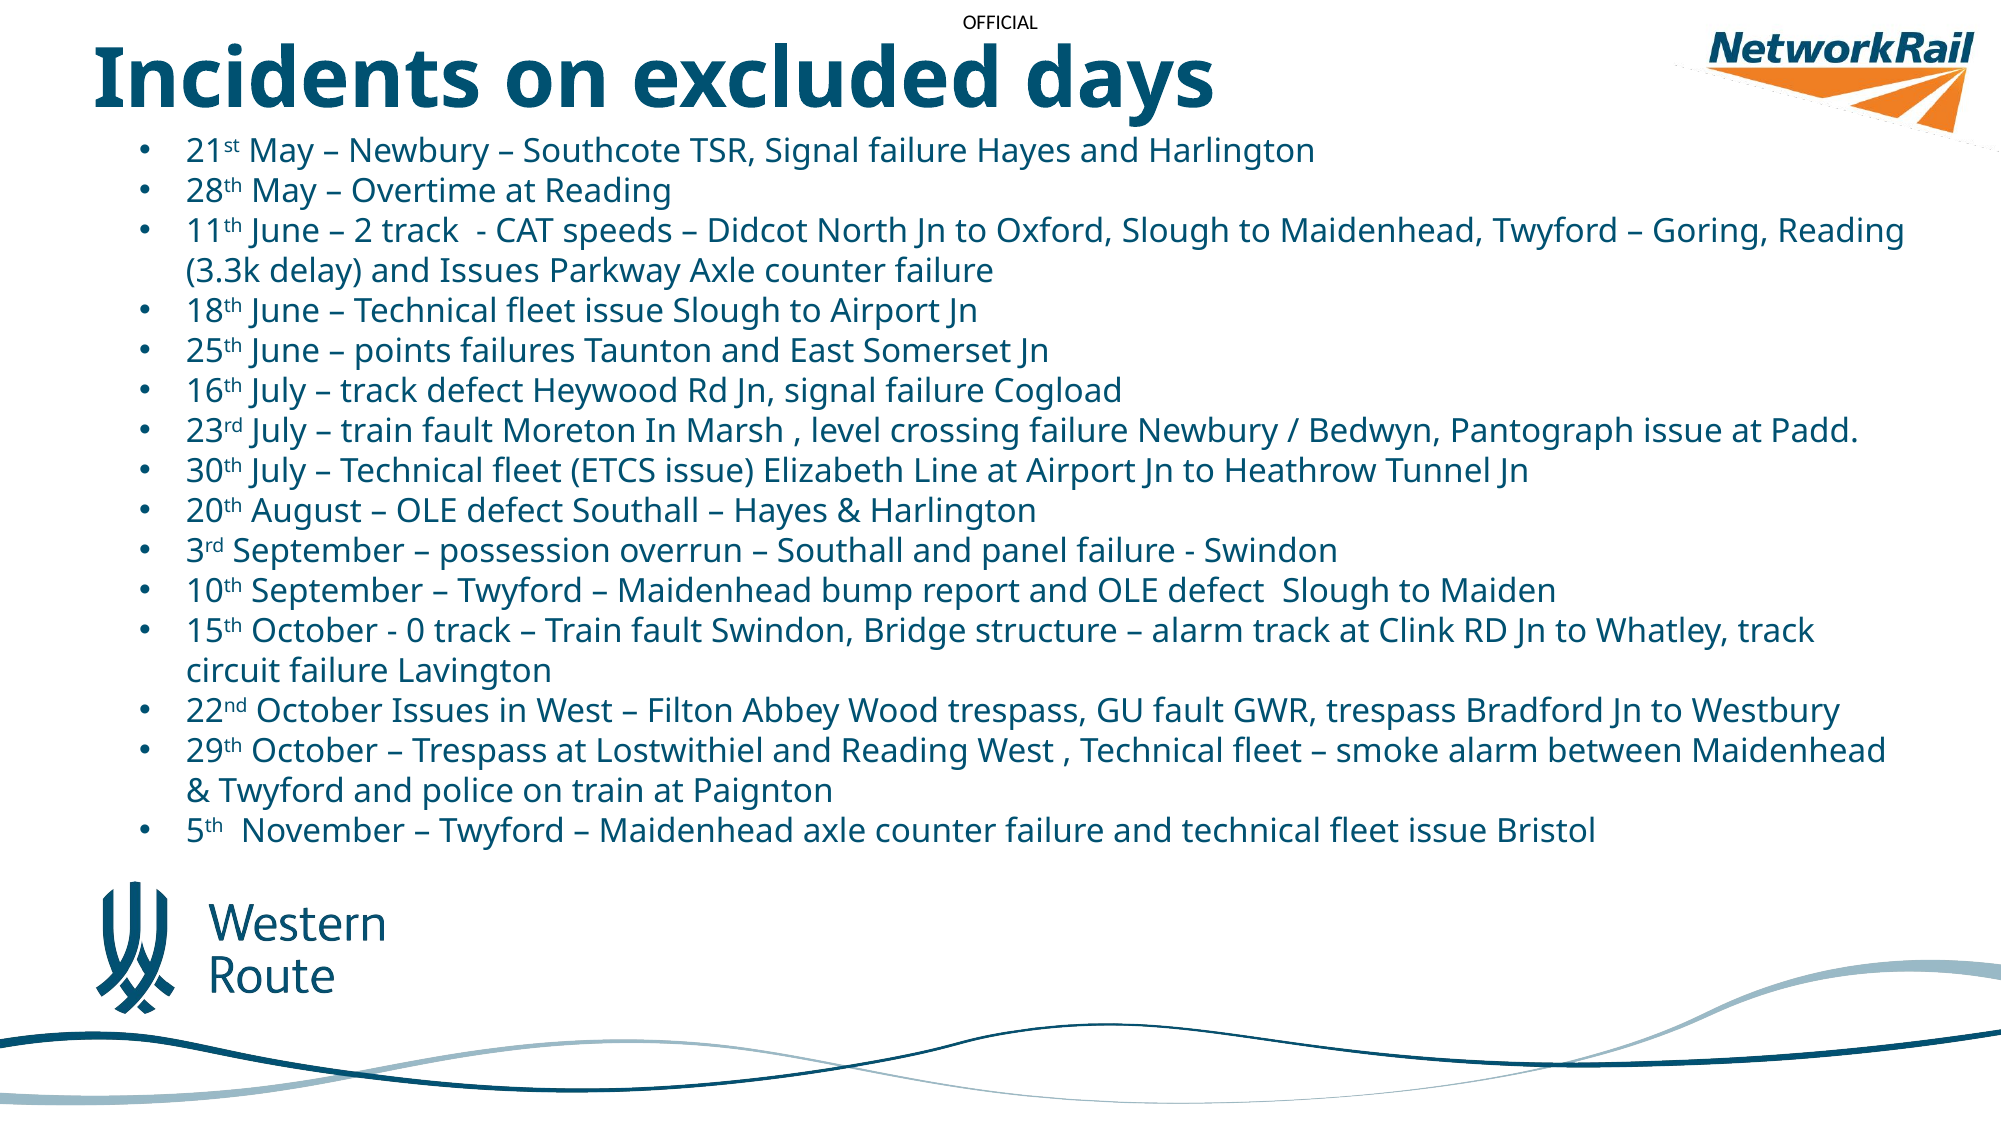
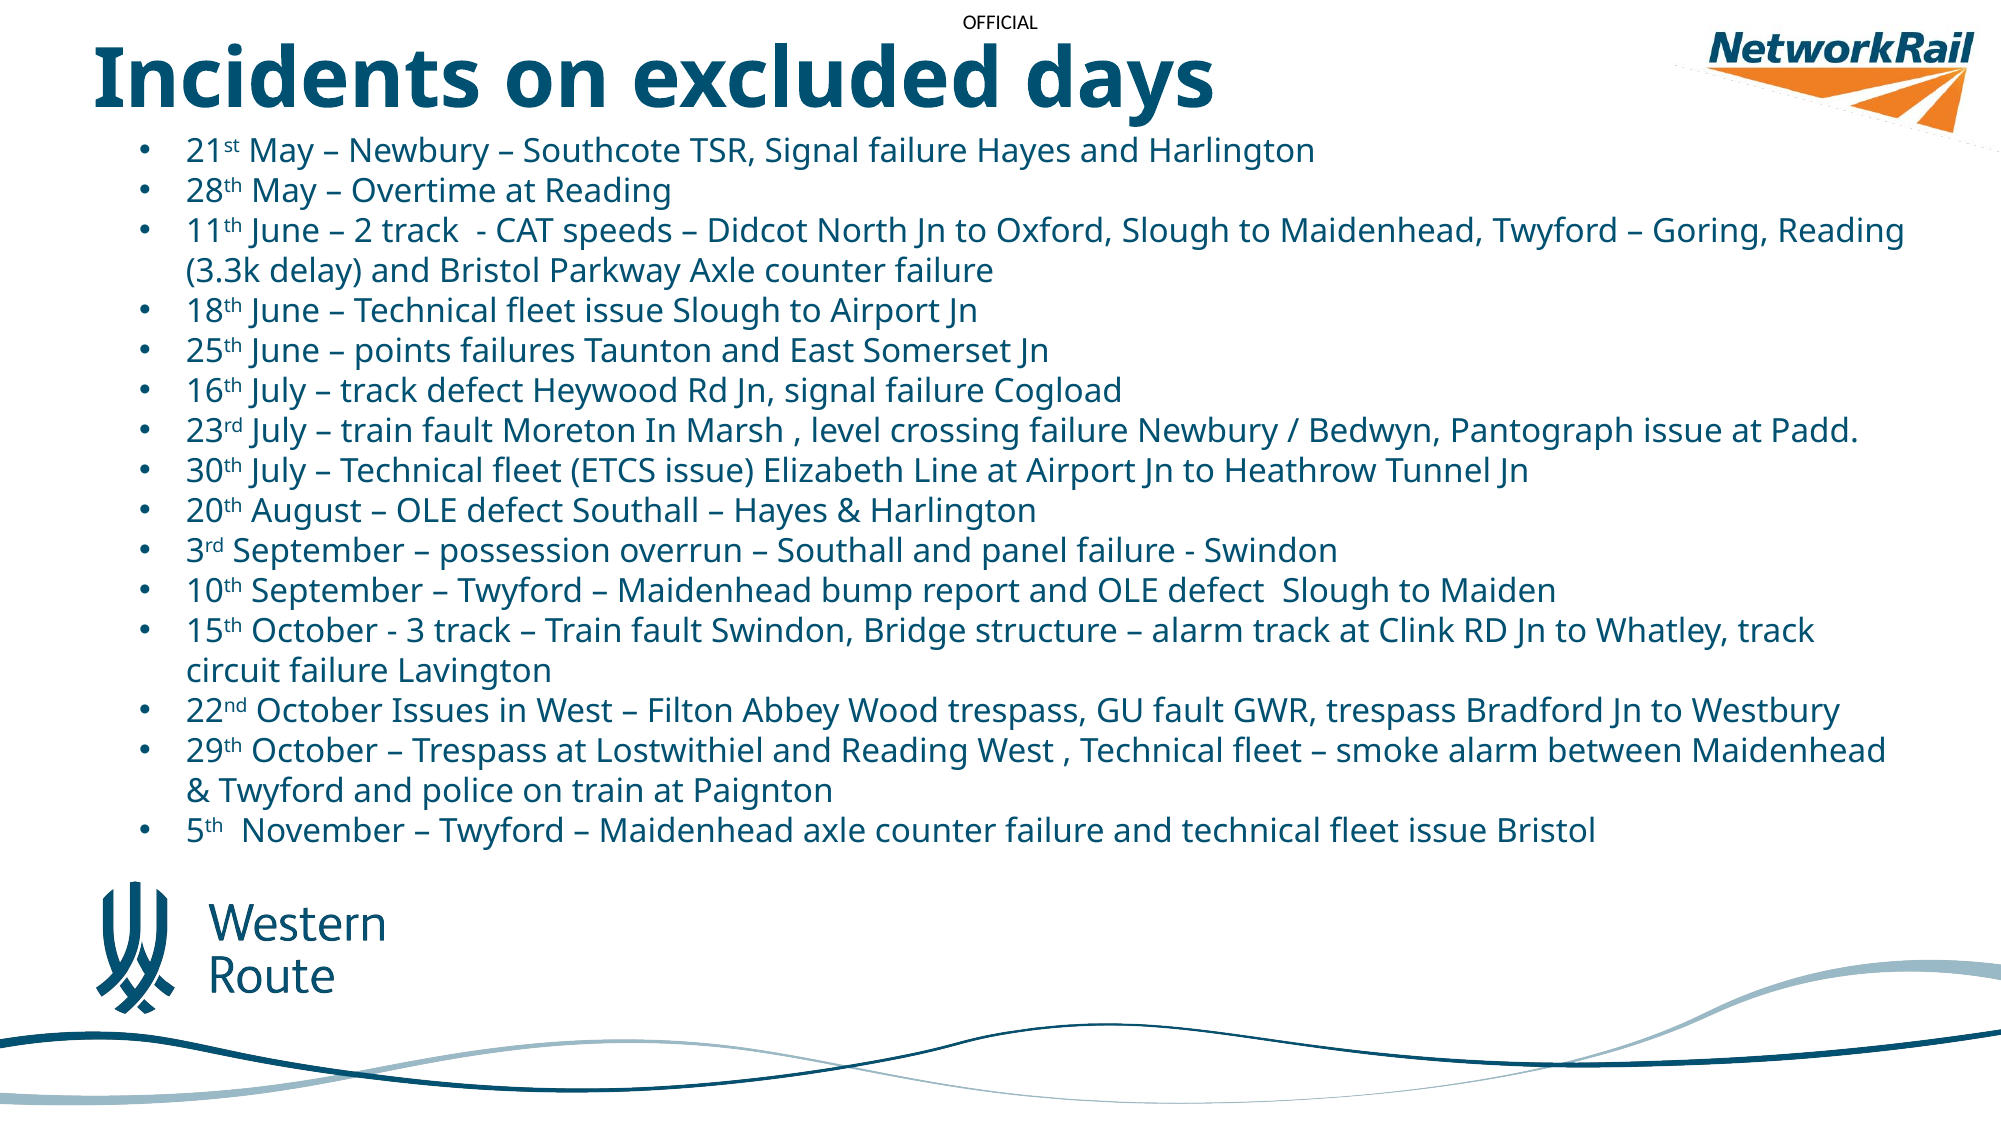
and Issues: Issues -> Bristol
0: 0 -> 3
